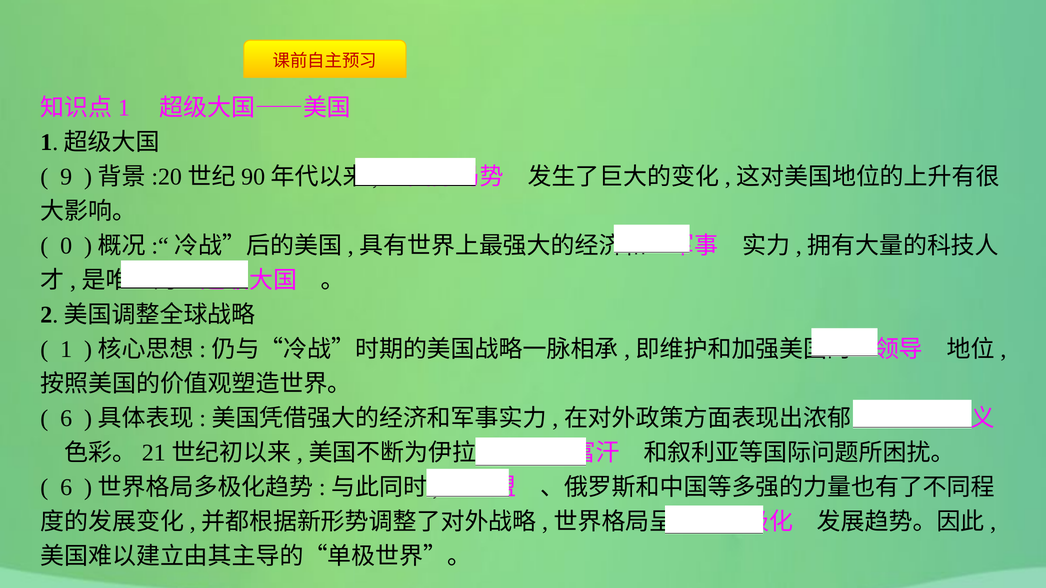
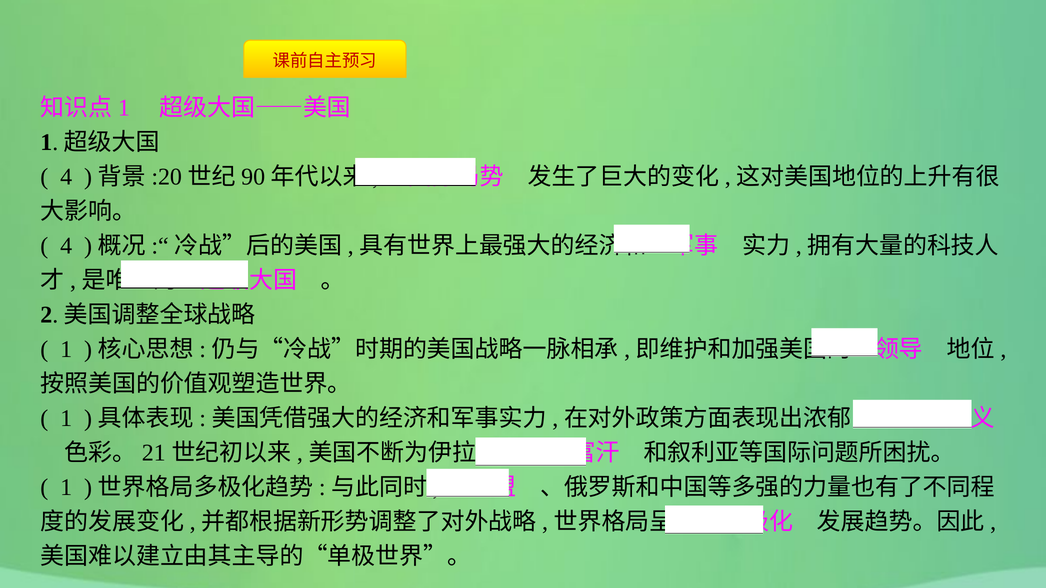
9 at (66, 177): 9 -> 4
0 at (66, 246): 0 -> 4
6 at (66, 419): 6 -> 1
6 at (66, 488): 6 -> 1
